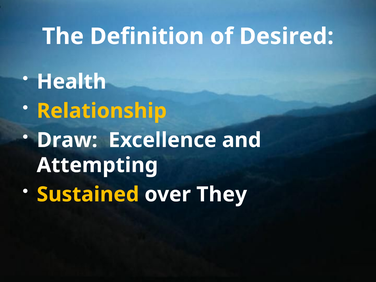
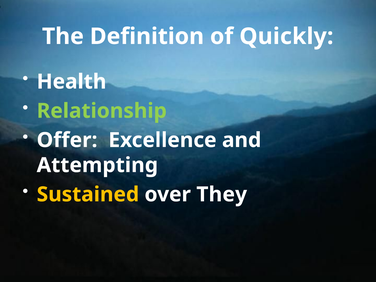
Desired: Desired -> Quickly
Relationship colour: yellow -> light green
Draw: Draw -> Offer
